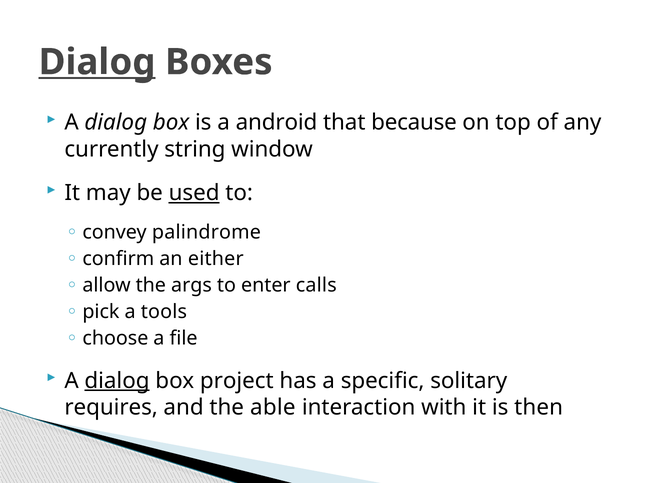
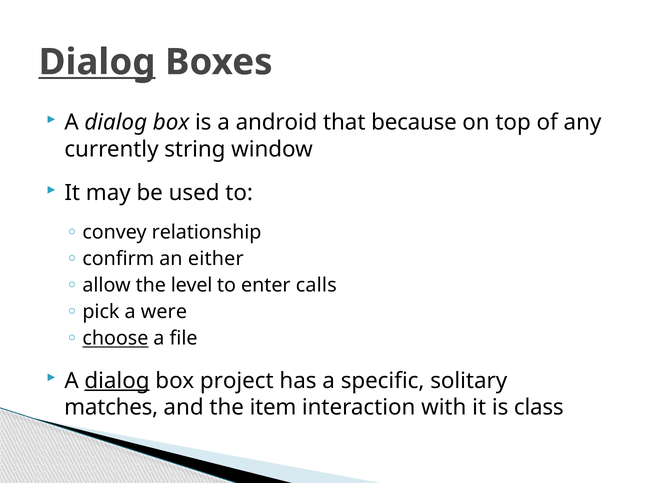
used underline: present -> none
palindrome: palindrome -> relationship
args: args -> level
tools: tools -> were
choose underline: none -> present
requires: requires -> matches
able: able -> item
then: then -> class
